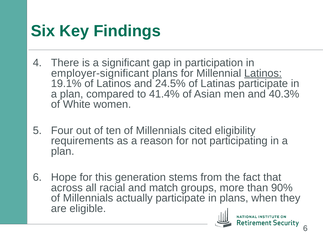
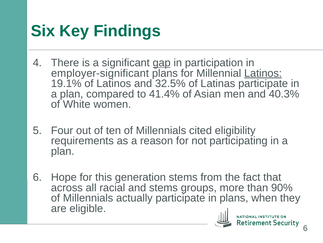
gap underline: none -> present
24.5%: 24.5% -> 32.5%
and match: match -> stems
